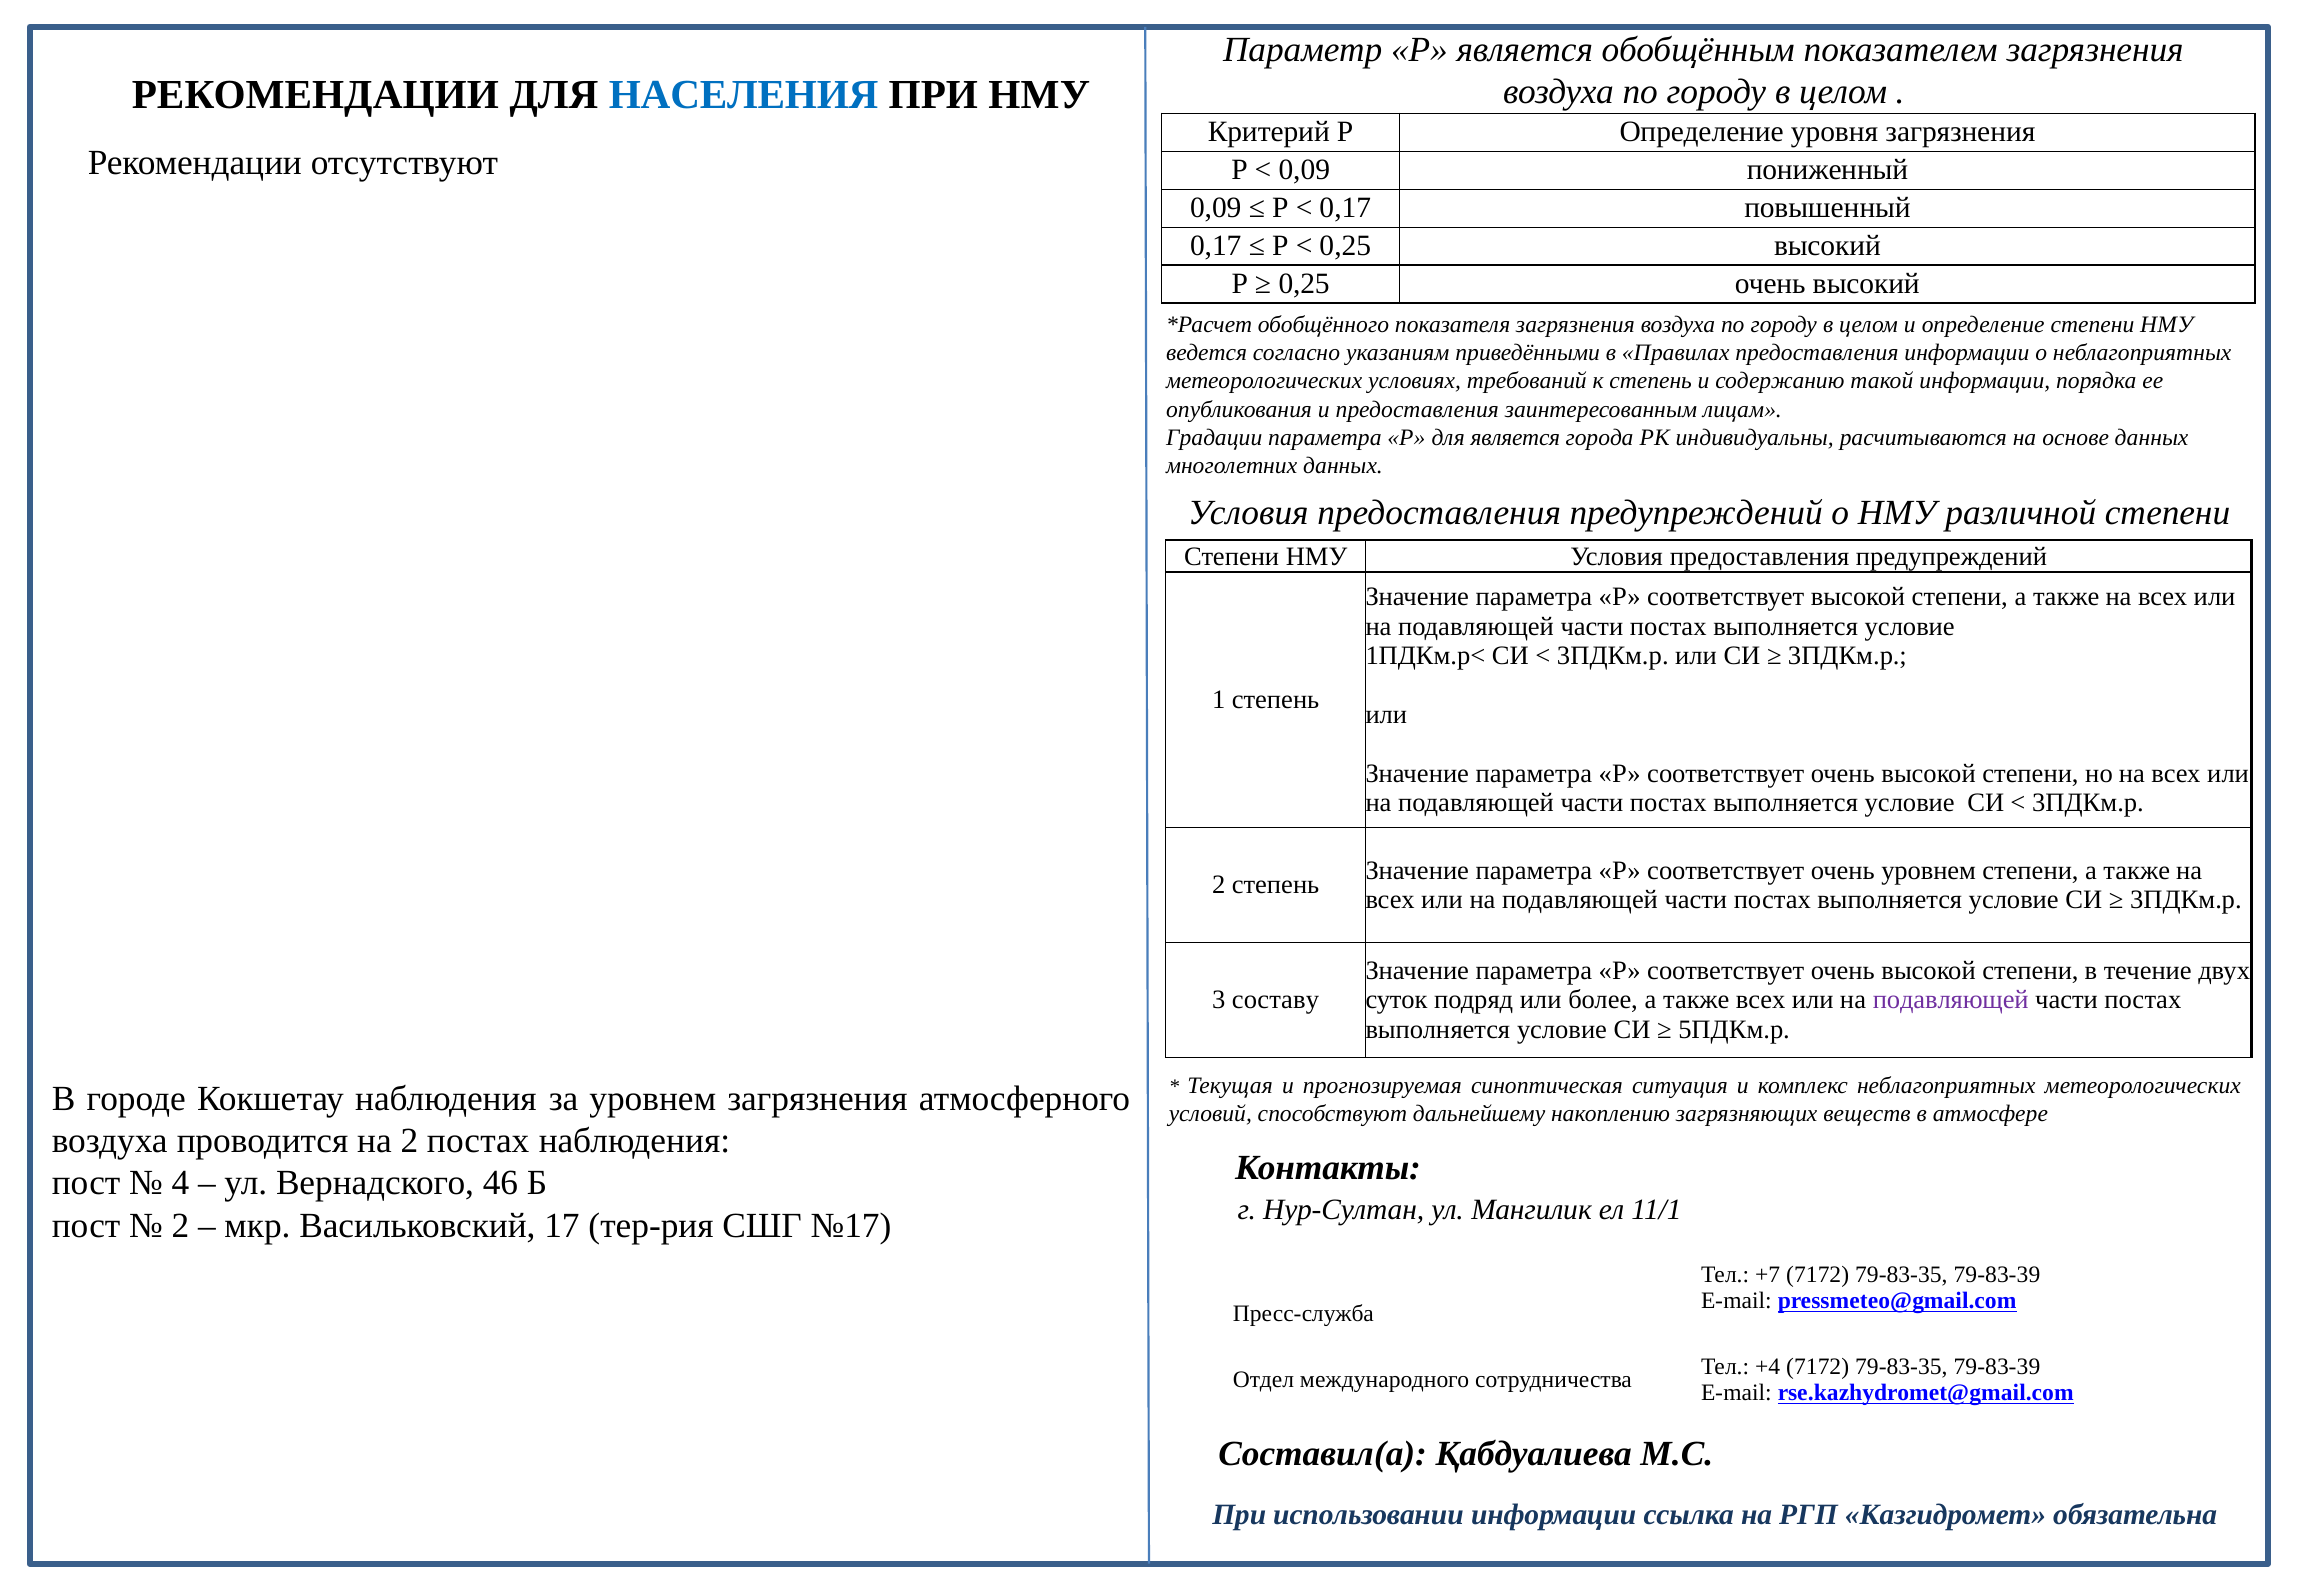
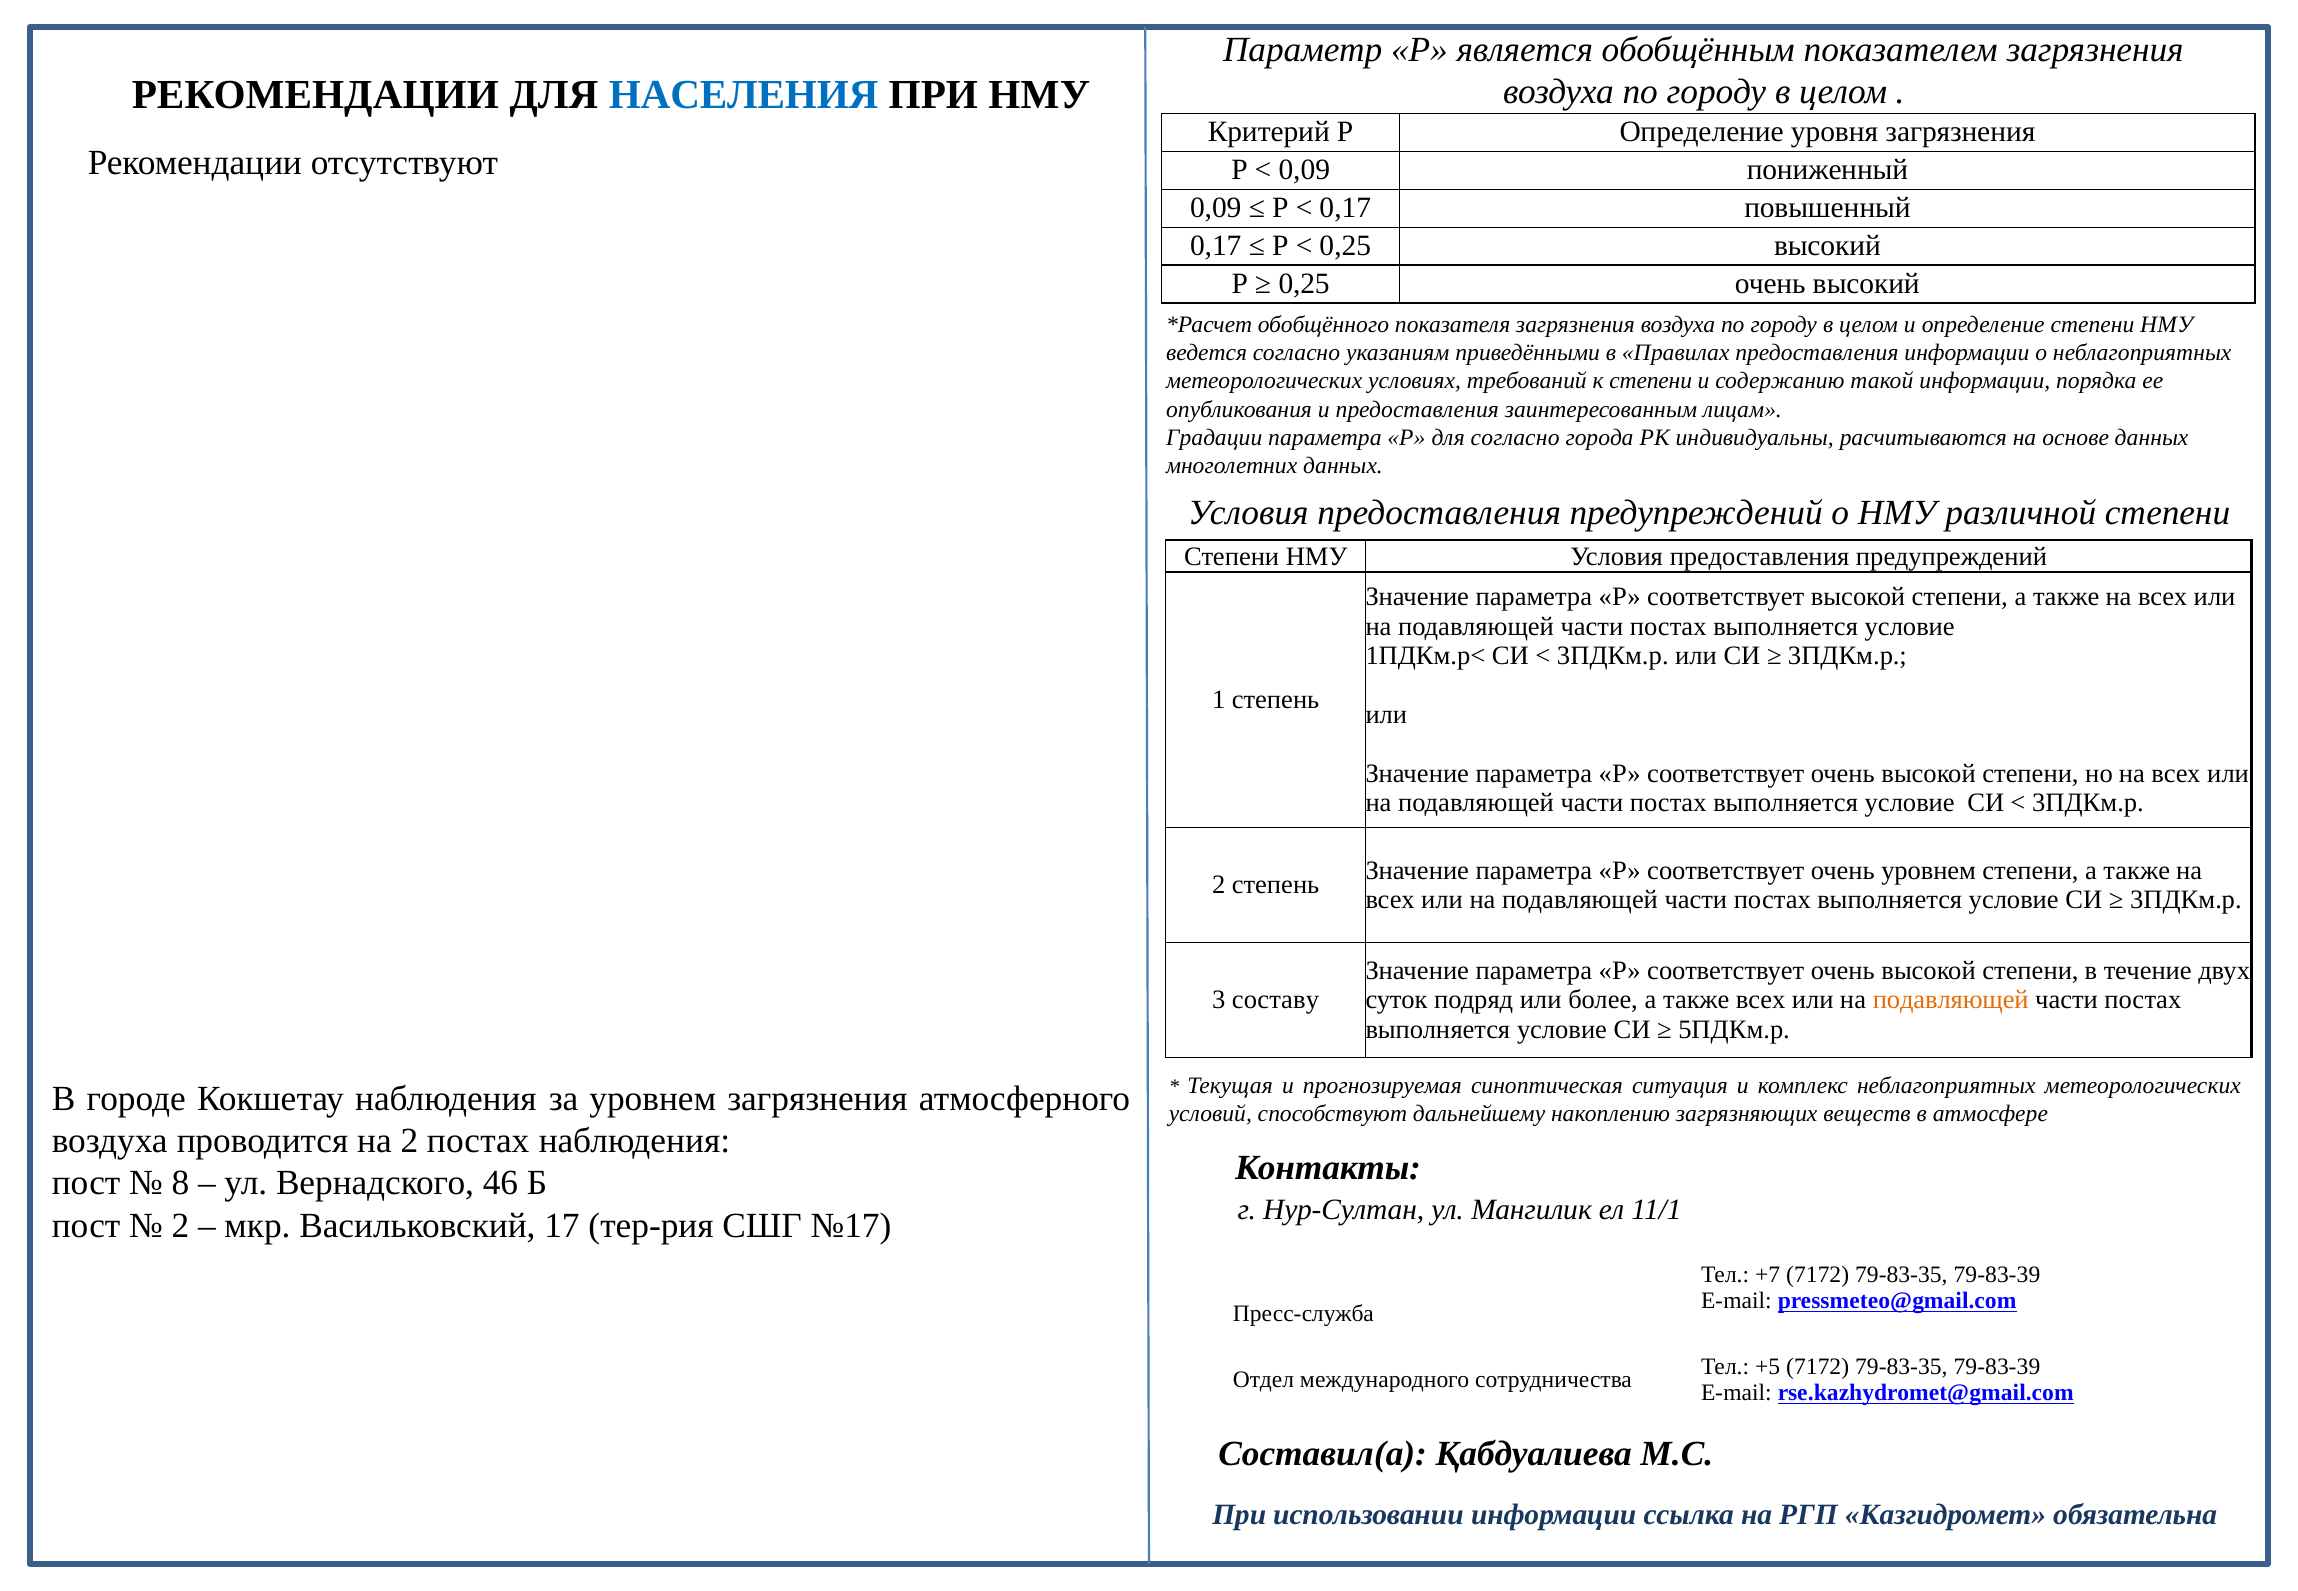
к степень: степень -> степени
для является: является -> согласно
подавляющей at (1951, 1000) colour: purple -> orange
4: 4 -> 8
+4: +4 -> +5
